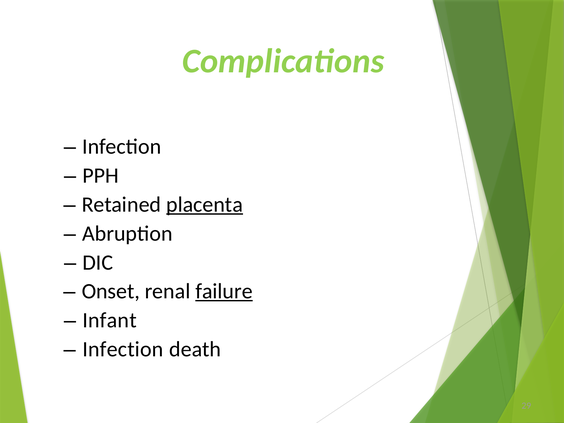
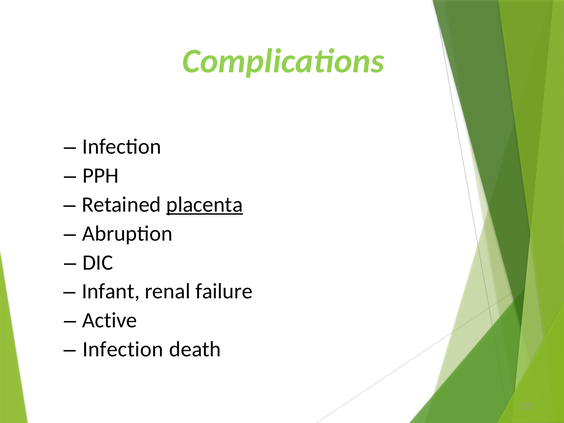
Onset: Onset -> Infant
failure underline: present -> none
Infant: Infant -> Active
